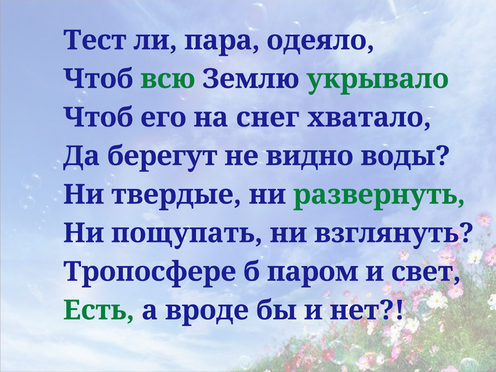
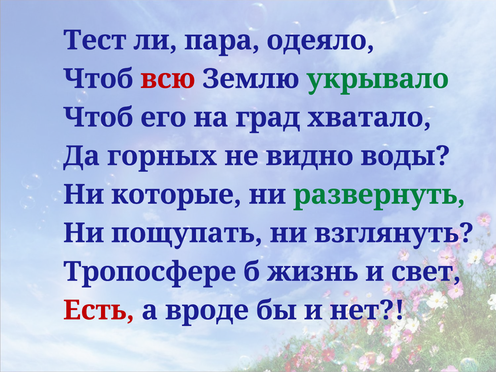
всю colour: green -> red
снег: снег -> град
берегут: берегут -> горных
твердые: твердые -> которые
паром: паром -> жизнь
Есть colour: green -> red
